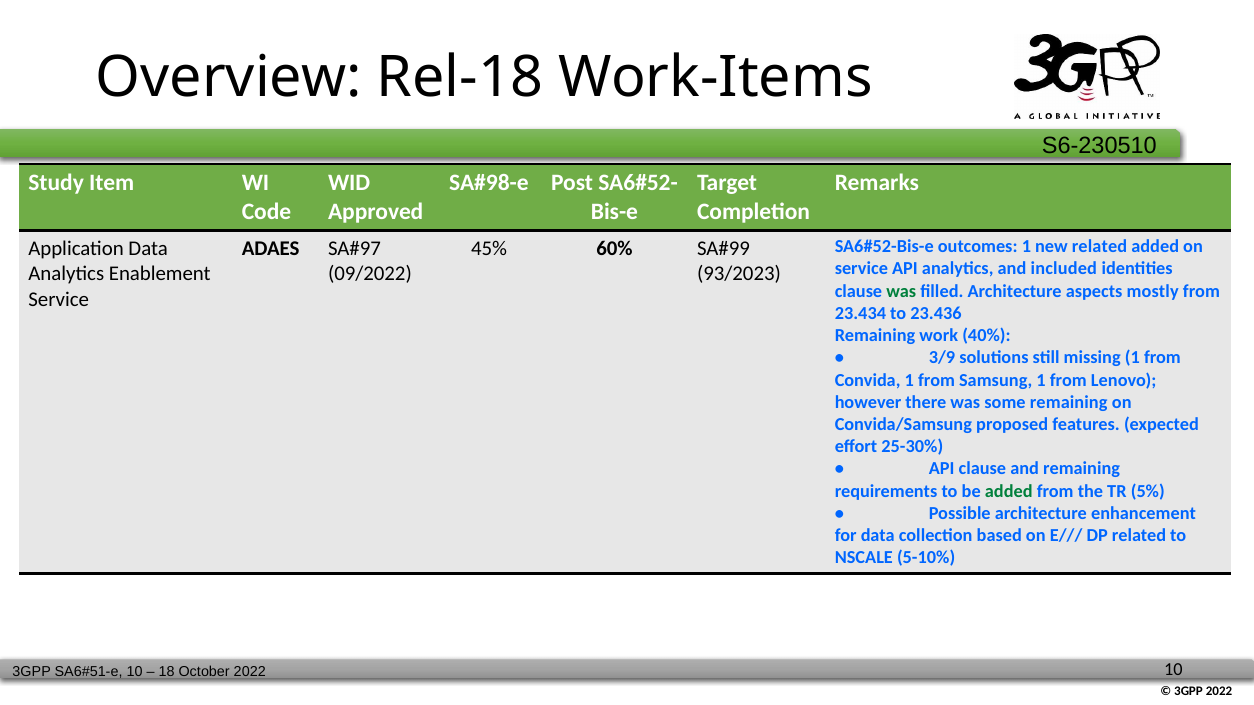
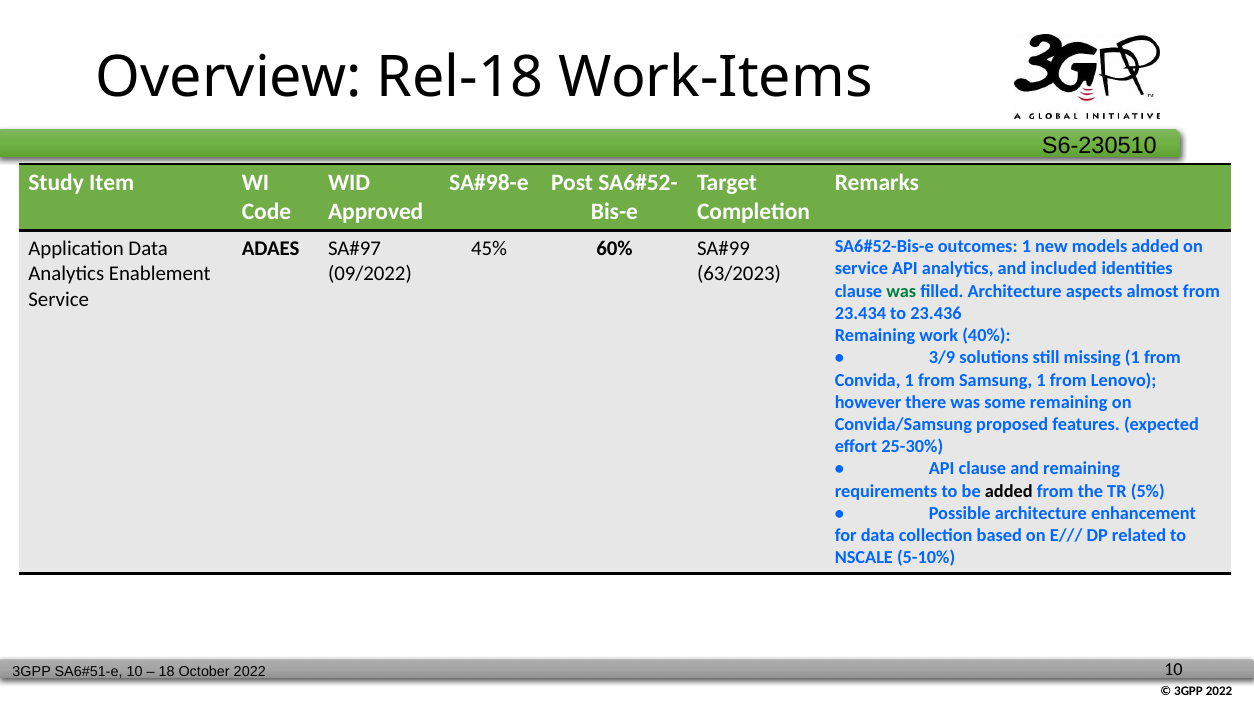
new related: related -> models
93/2023: 93/2023 -> 63/2023
mostly: mostly -> almost
added at (1009, 491) colour: green -> black
